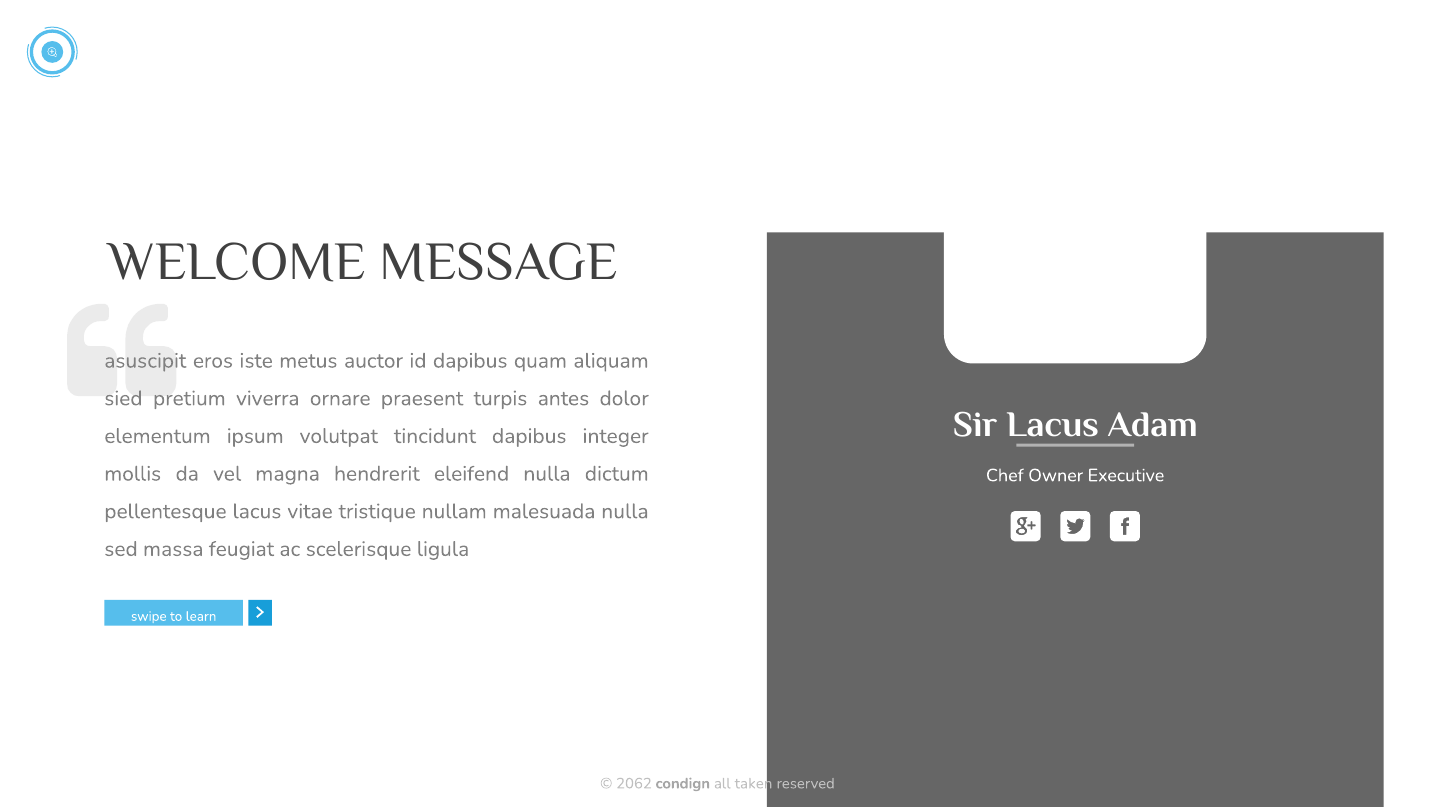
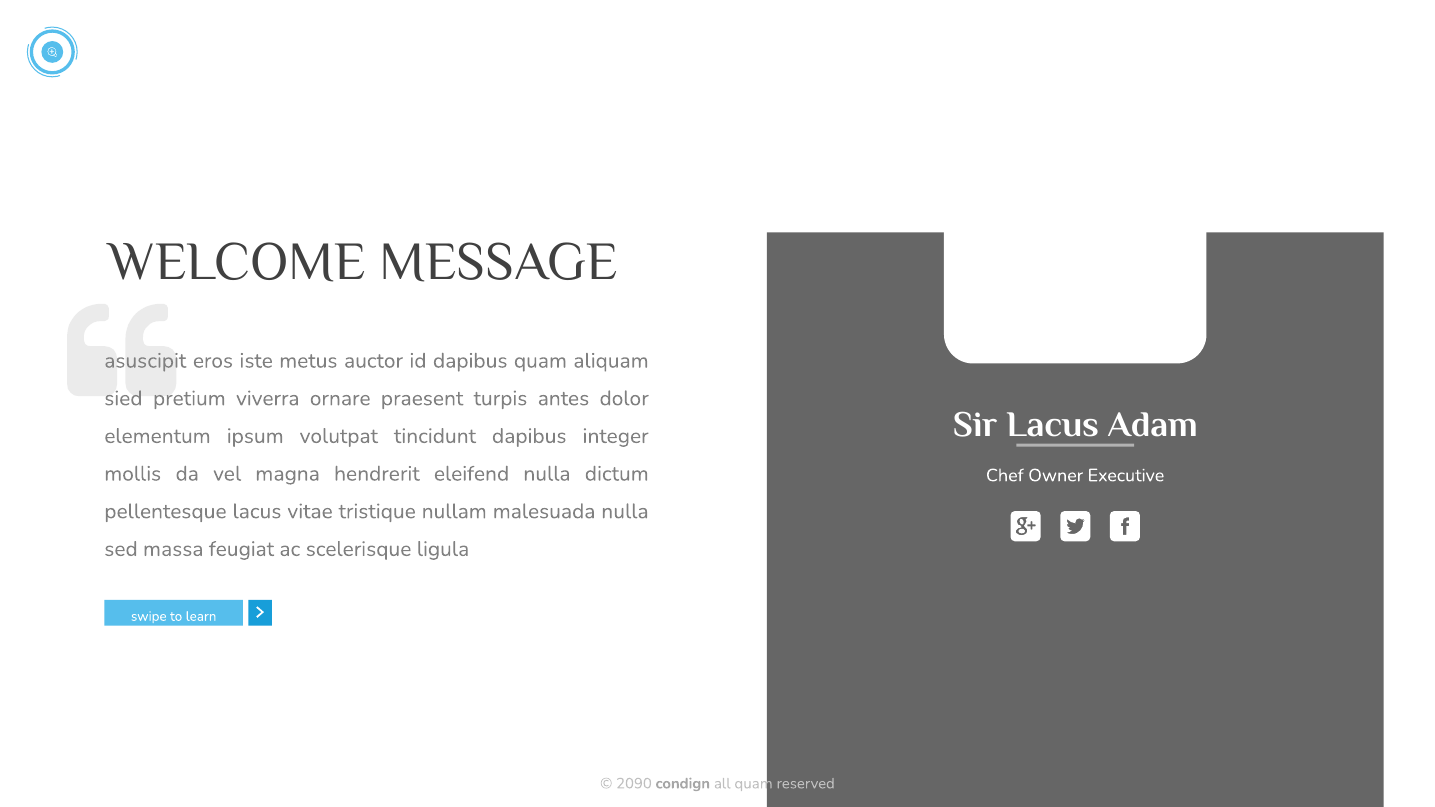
2062: 2062 -> 2090
all taken: taken -> quam
